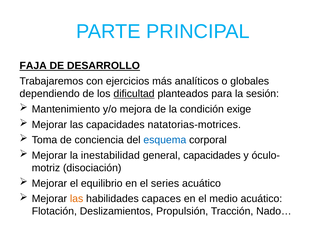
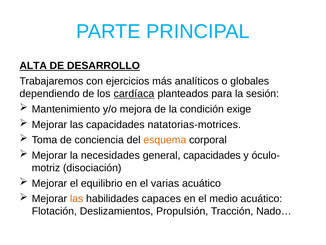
FAJA: FAJA -> ALTA
dificultad: dificultad -> cardíaca
esquema colour: blue -> orange
inestabilidad: inestabilidad -> necesidades
series: series -> varias
